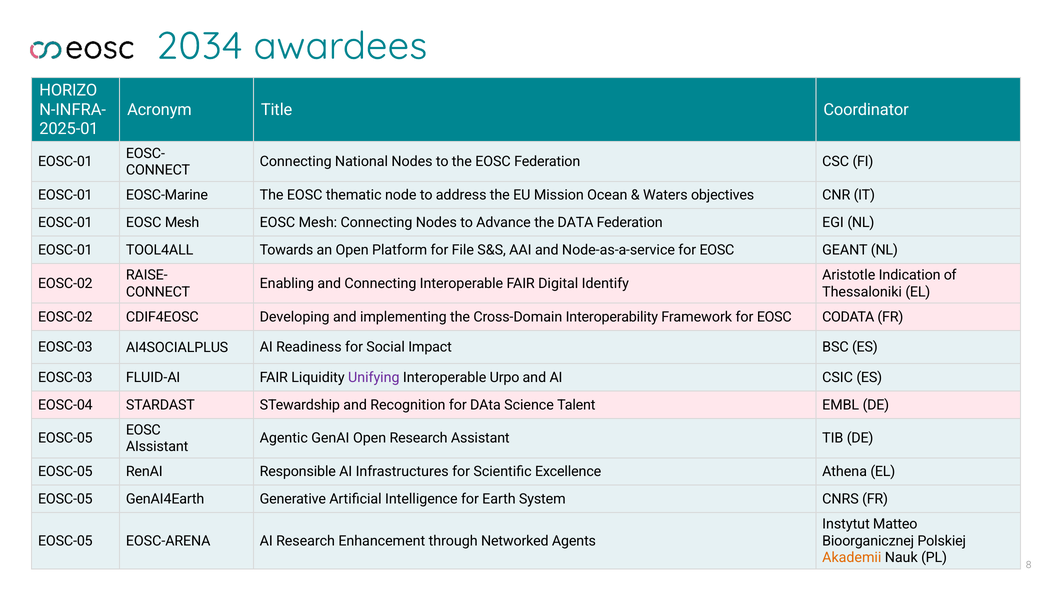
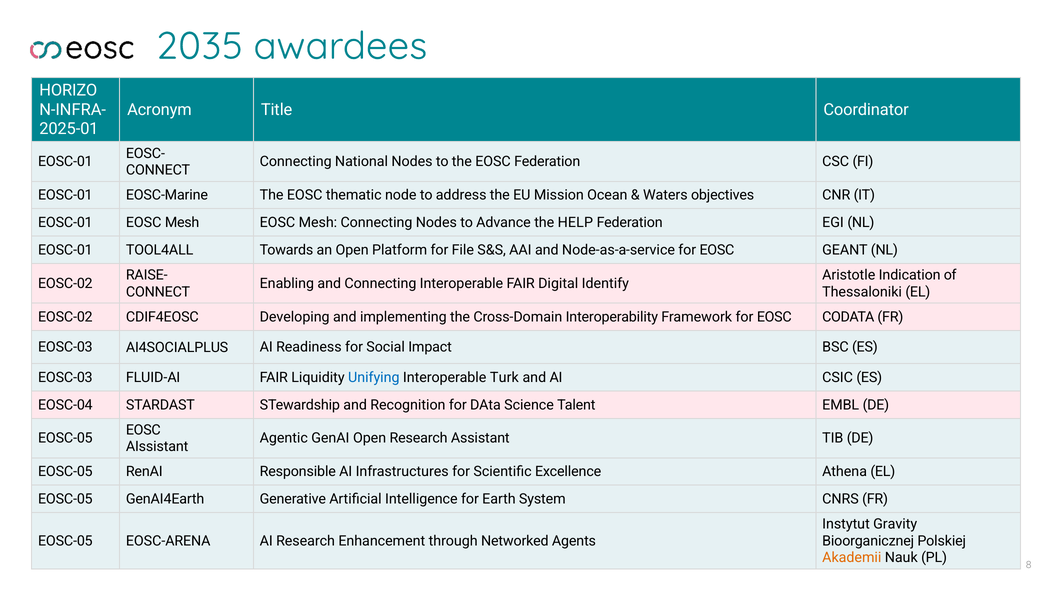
2034: 2034 -> 2035
the DATA: DATA -> HELP
Unifying colour: purple -> blue
Urpo: Urpo -> Turk
Matteo: Matteo -> Gravity
